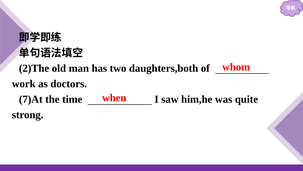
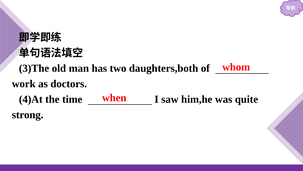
2)The: 2)The -> 3)The
7)At: 7)At -> 4)At
